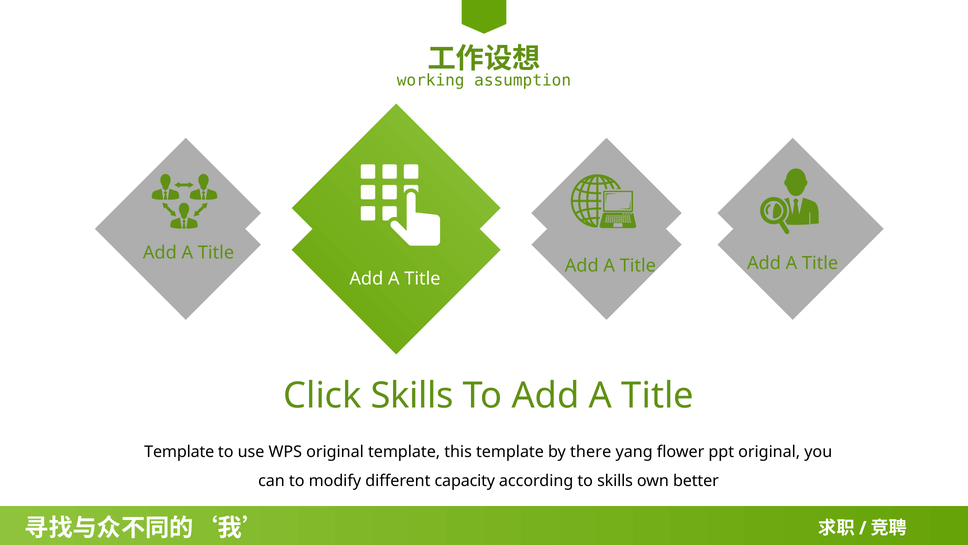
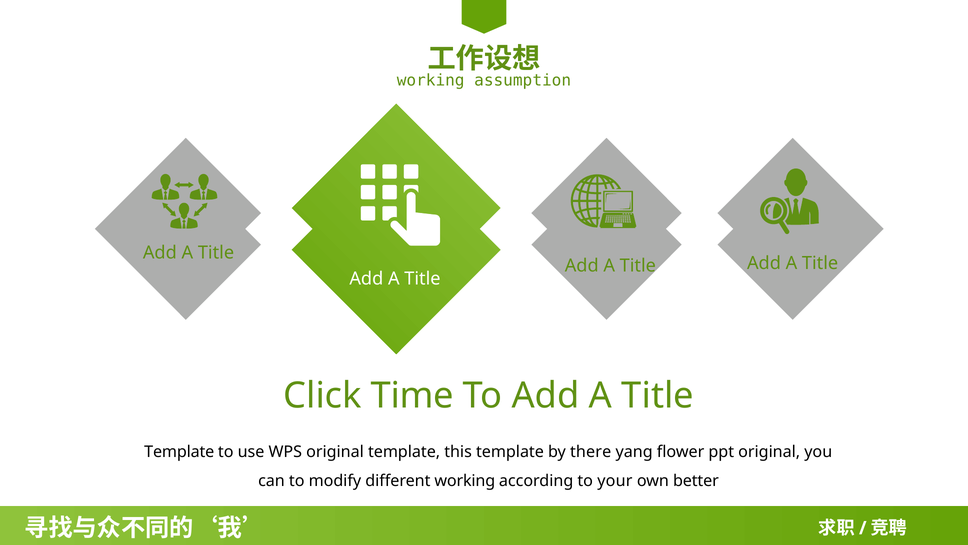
Click Skills: Skills -> Time
different capacity: capacity -> working
to skills: skills -> your
